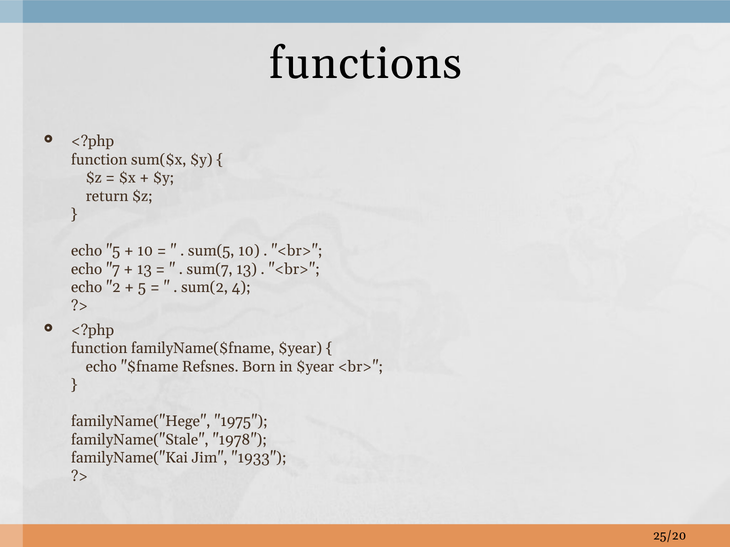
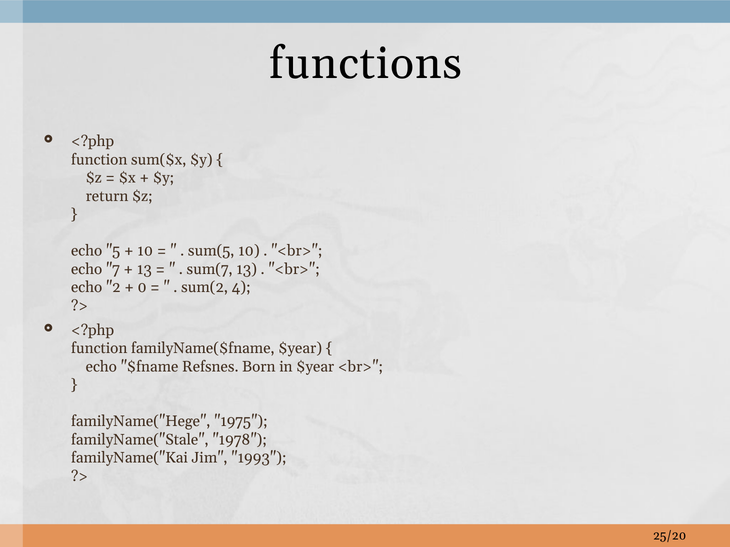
5 at (142, 288): 5 -> 0
1933: 1933 -> 1993
